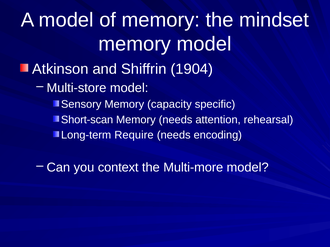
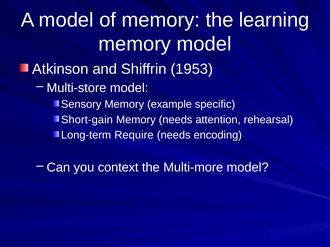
mindset: mindset -> learning
1904: 1904 -> 1953
capacity: capacity -> example
Short-scan: Short-scan -> Short-gain
